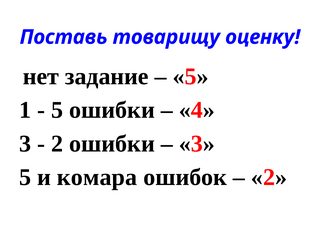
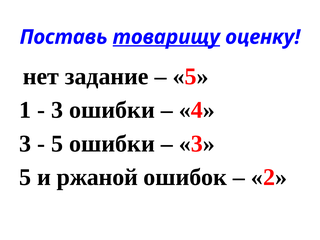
товарищу underline: none -> present
5 at (57, 110): 5 -> 3
2 at (57, 144): 2 -> 5
комара: комара -> ржаной
